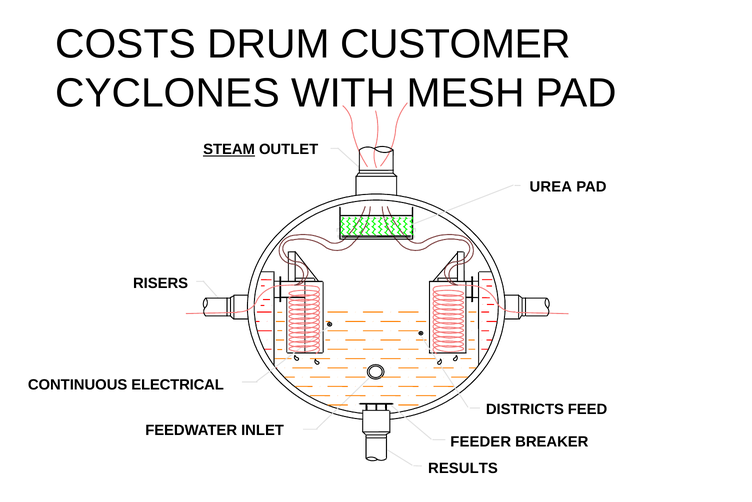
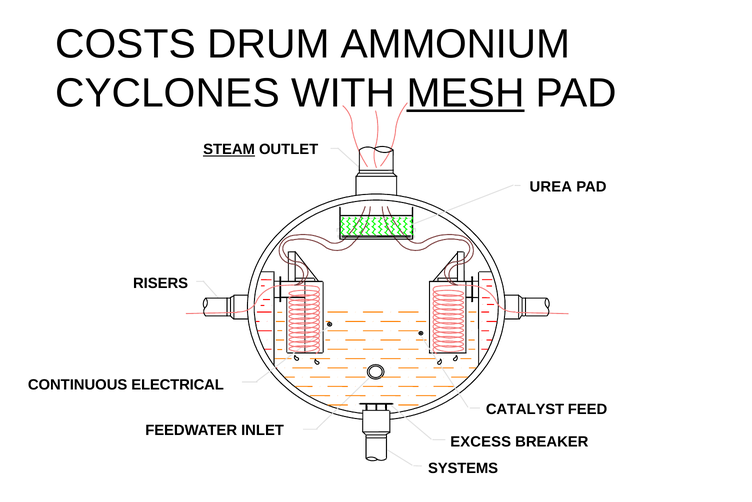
CUSTOMER: CUSTOMER -> AMMONIUM
MESH underline: none -> present
DISTRICTS: DISTRICTS -> CATALYST
FEEDER: FEEDER -> EXCESS
RESULTS: RESULTS -> SYSTEMS
